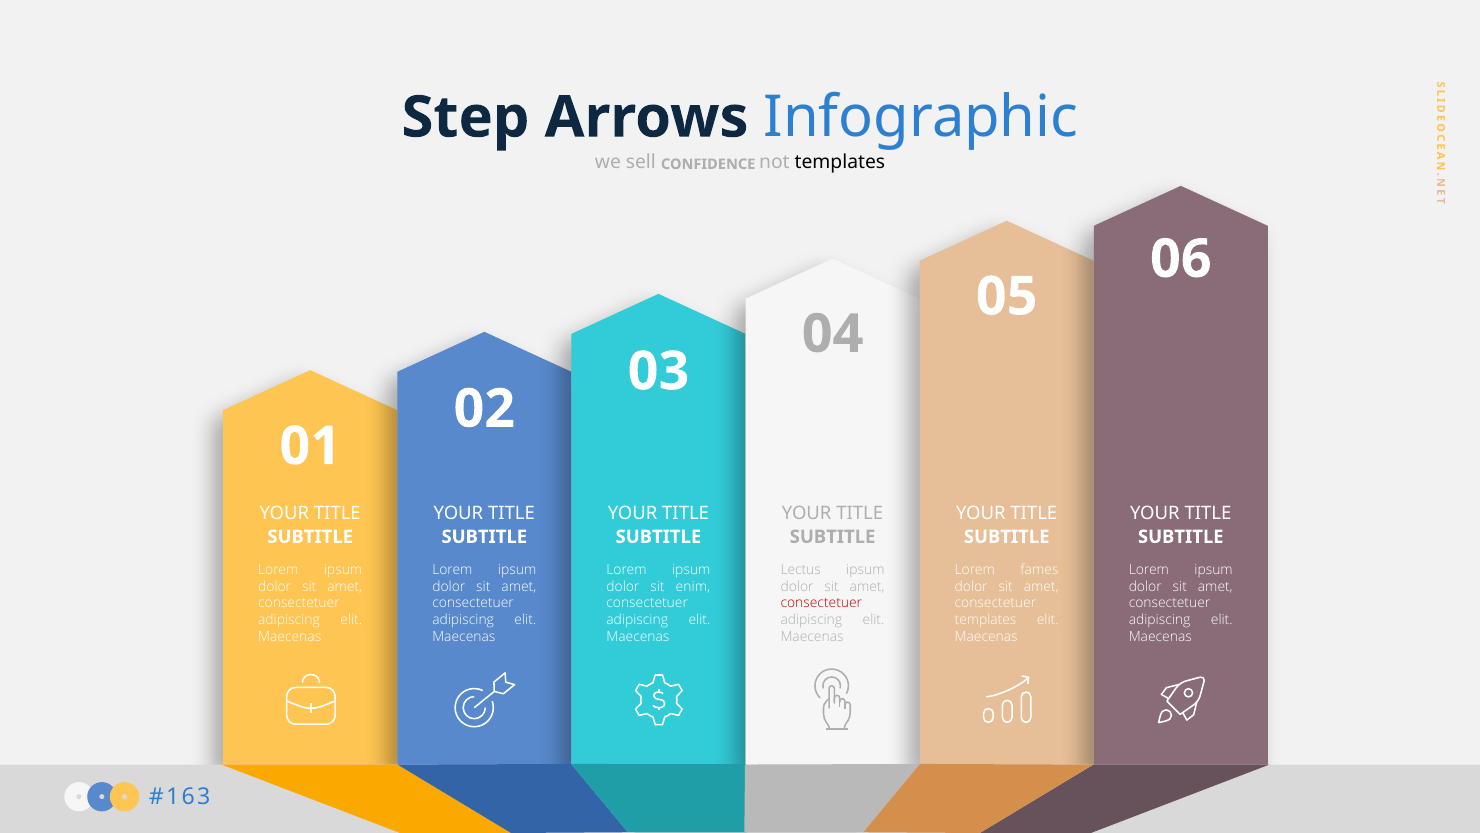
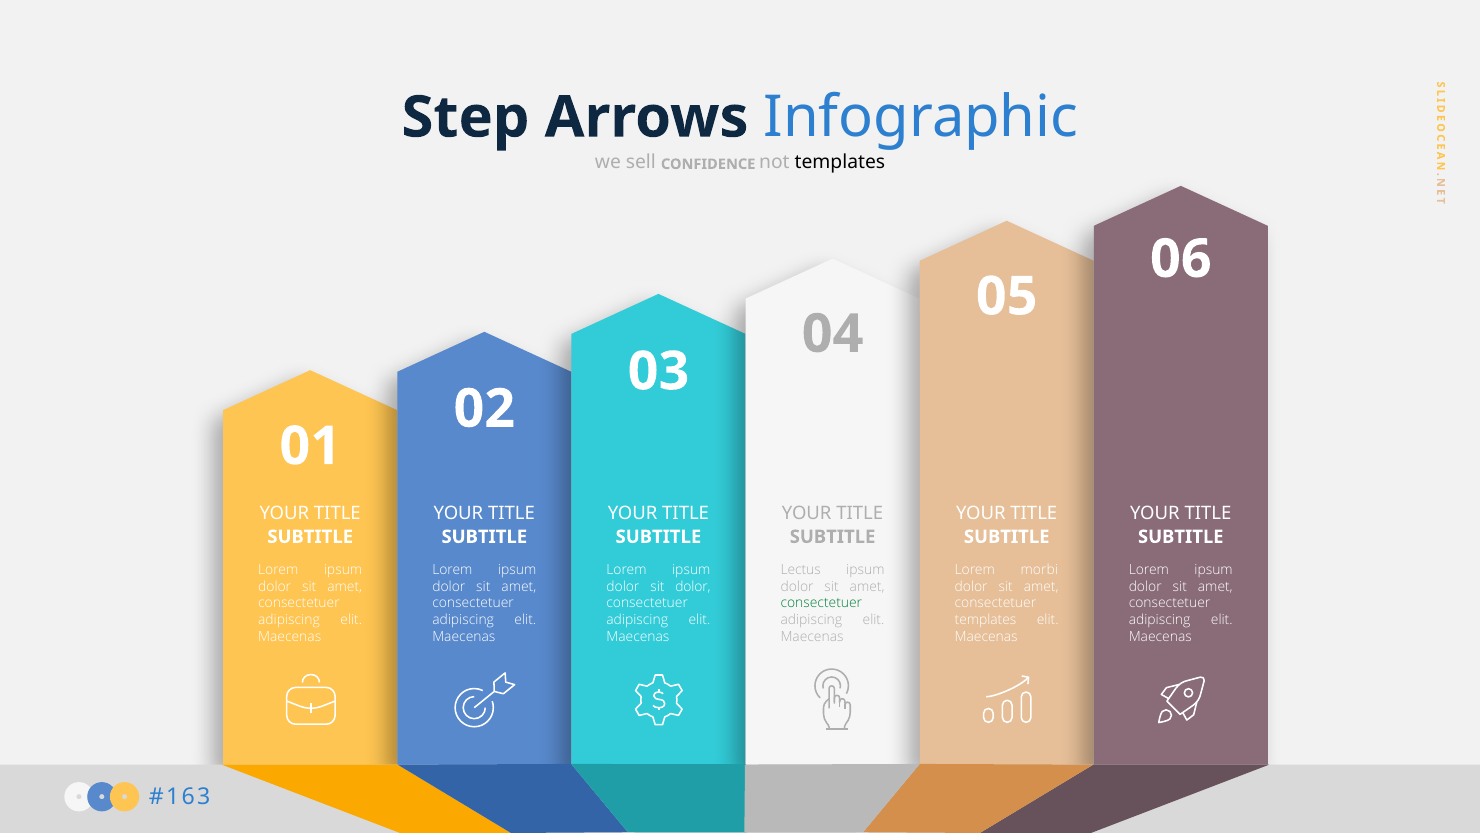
fames: fames -> morbi
sit enim: enim -> dolor
consectetuer at (821, 603) colour: red -> green
